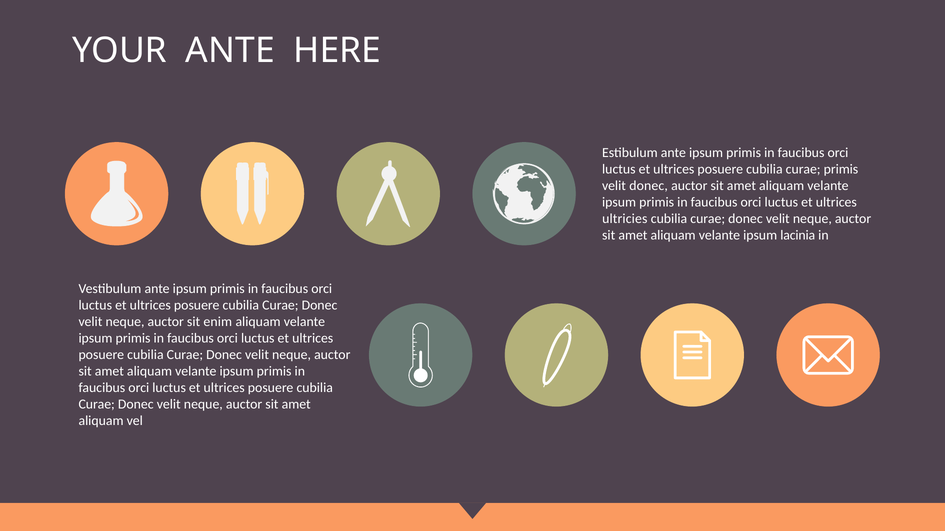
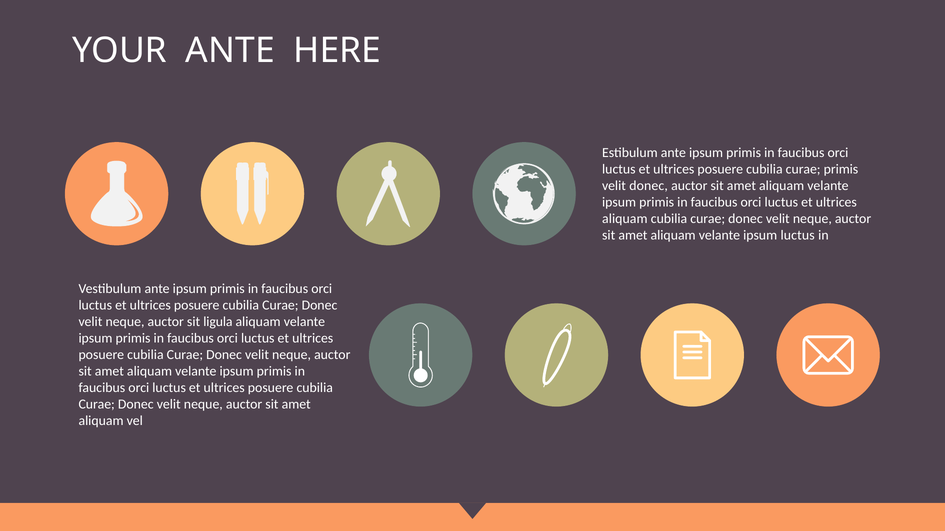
ultricies at (625, 219): ultricies -> aliquam
ipsum lacinia: lacinia -> luctus
enim: enim -> ligula
